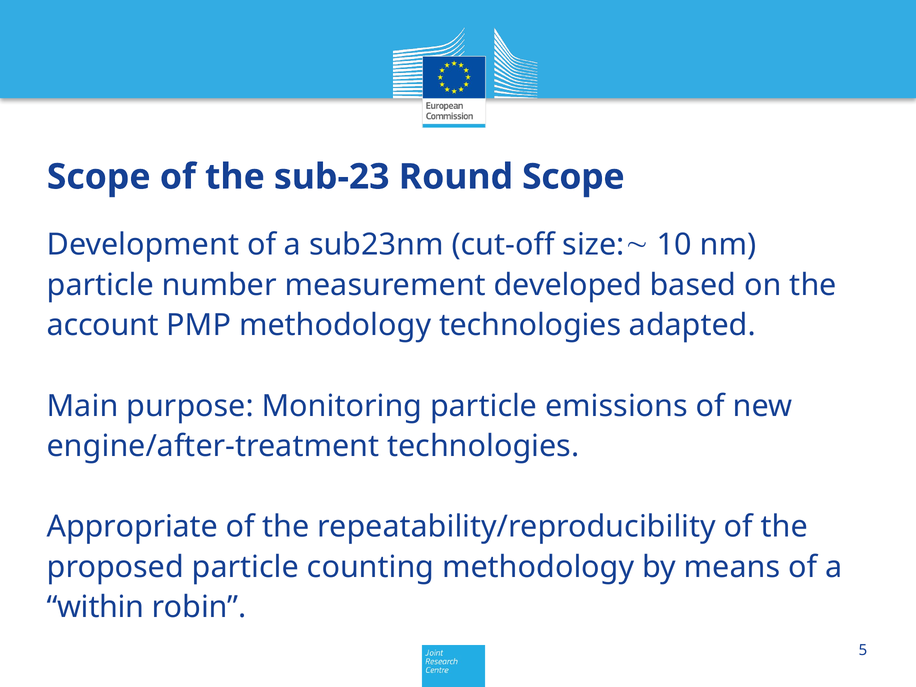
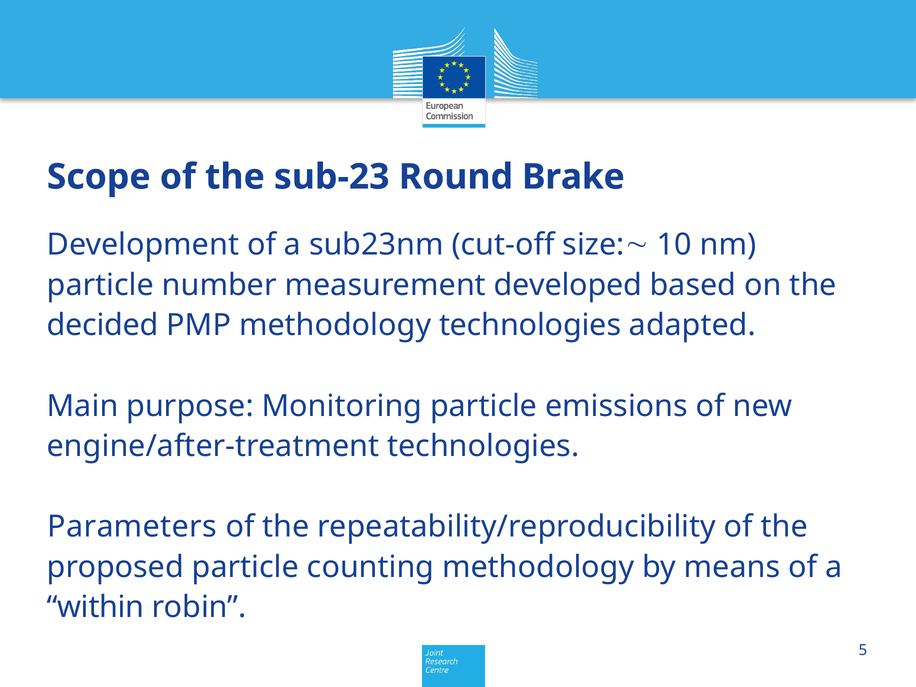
Round Scope: Scope -> Brake
account: account -> decided
Appropriate: Appropriate -> Parameters
